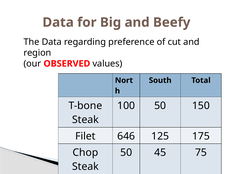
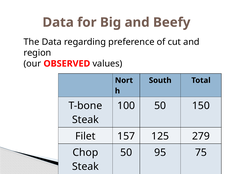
646: 646 -> 157
175: 175 -> 279
45: 45 -> 95
